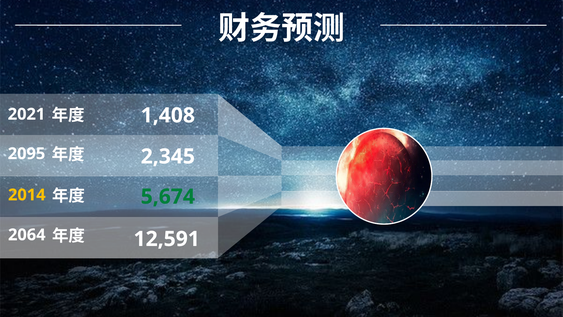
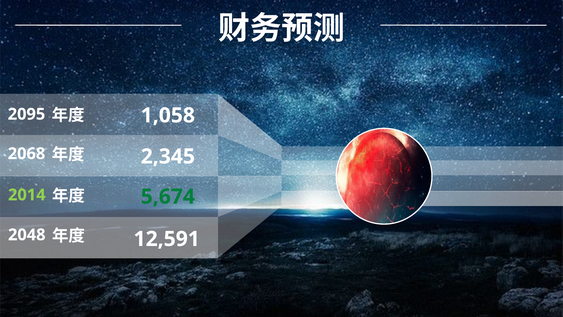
2021: 2021 -> 2095
1,408: 1,408 -> 1,058
2095: 2095 -> 2068
2014 colour: yellow -> light green
2064: 2064 -> 2048
